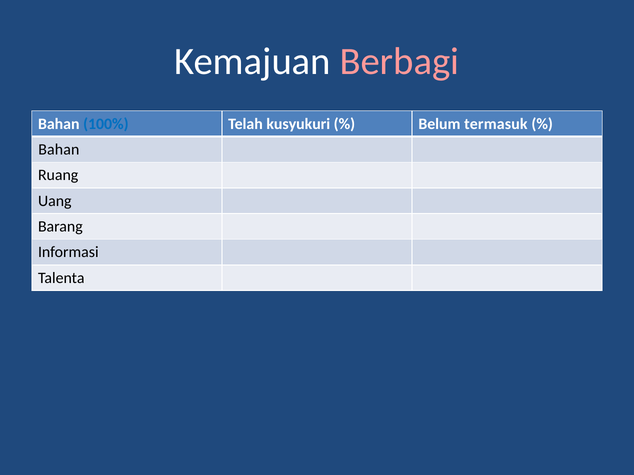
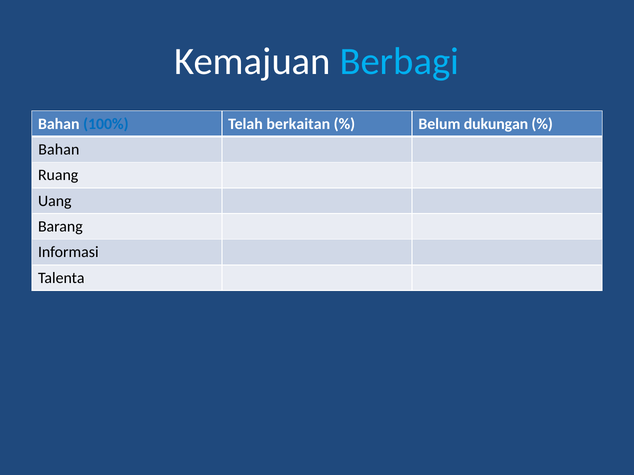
Berbagi colour: pink -> light blue
kusyukuri: kusyukuri -> berkaitan
termasuk: termasuk -> dukungan
